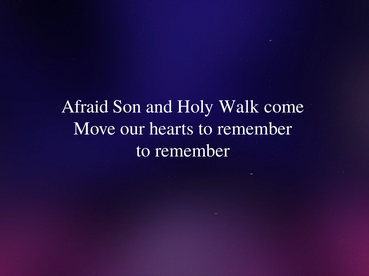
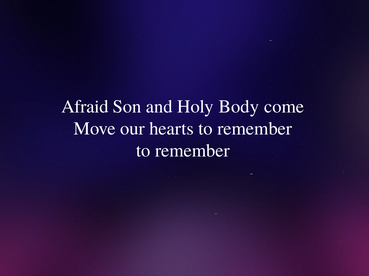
Walk: Walk -> Body
